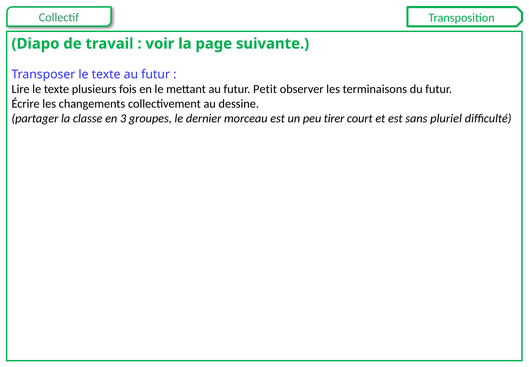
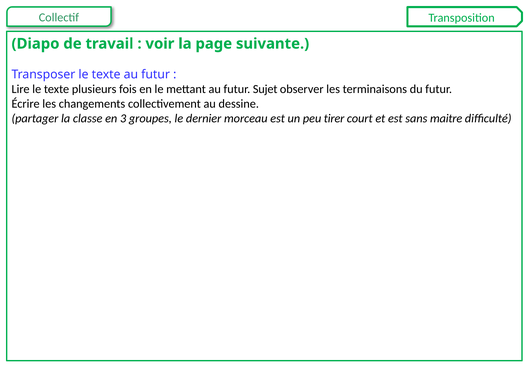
Petit: Petit -> Sujet
pluriel: pluriel -> maitre
